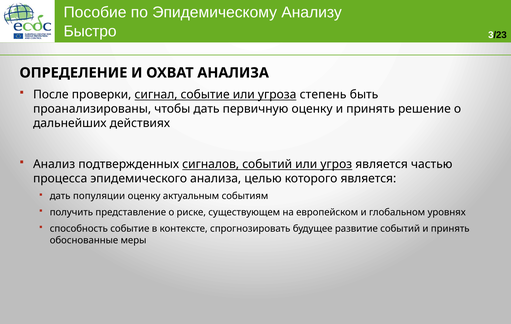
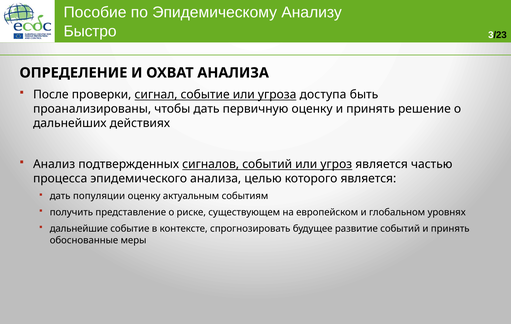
степень: степень -> доступа
способность: способность -> дальнейшие
